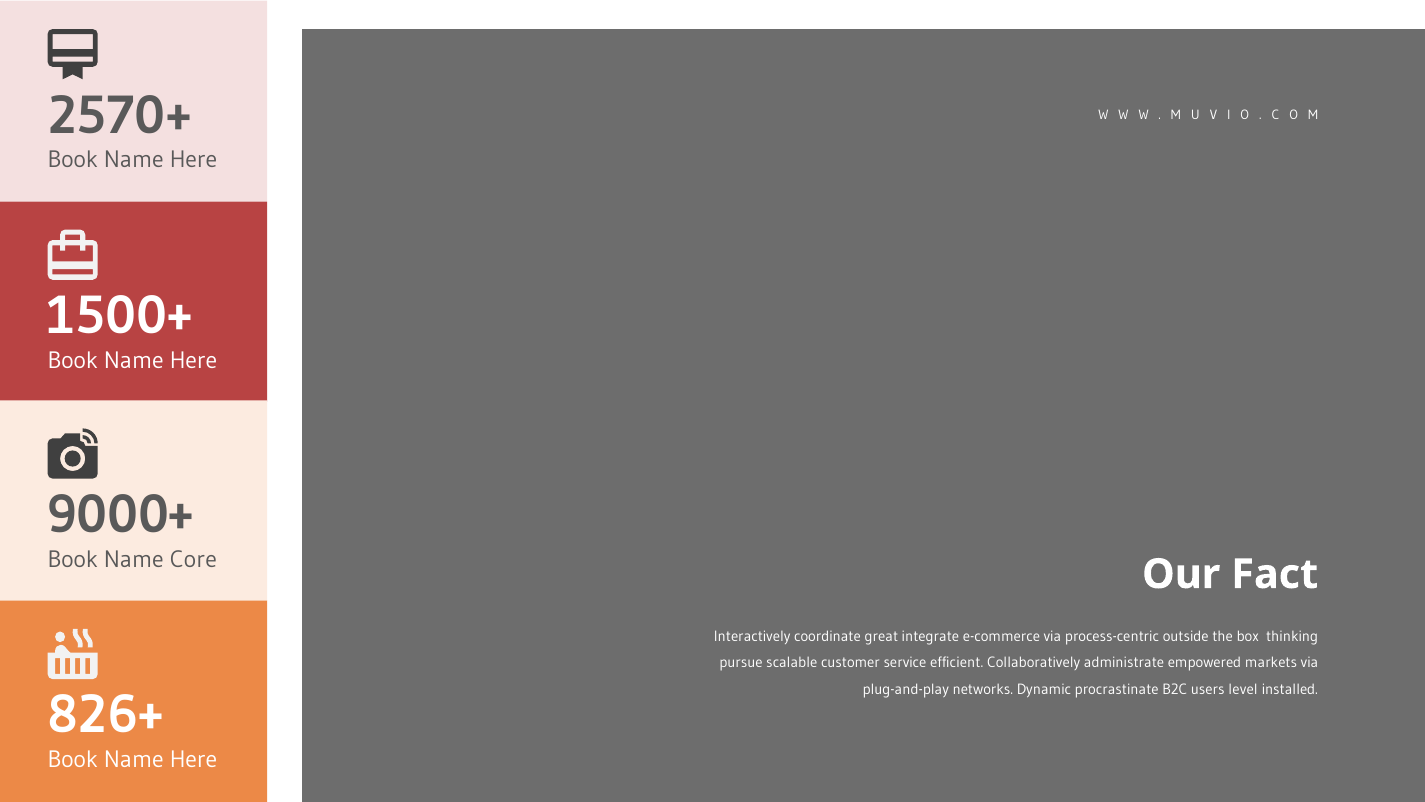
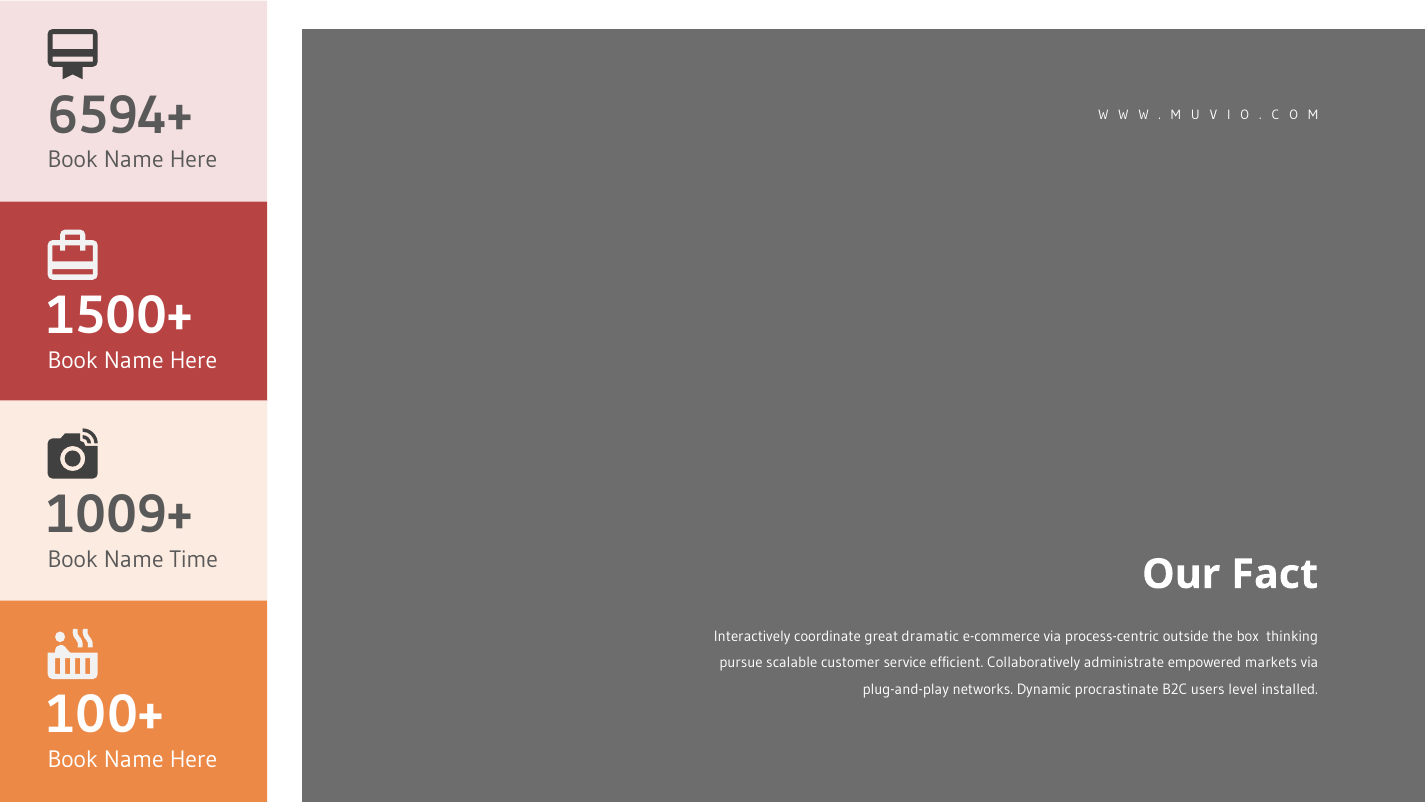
2570+: 2570+ -> 6594+
9000+: 9000+ -> 1009+
Core: Core -> Time
integrate: integrate -> dramatic
826+: 826+ -> 100+
